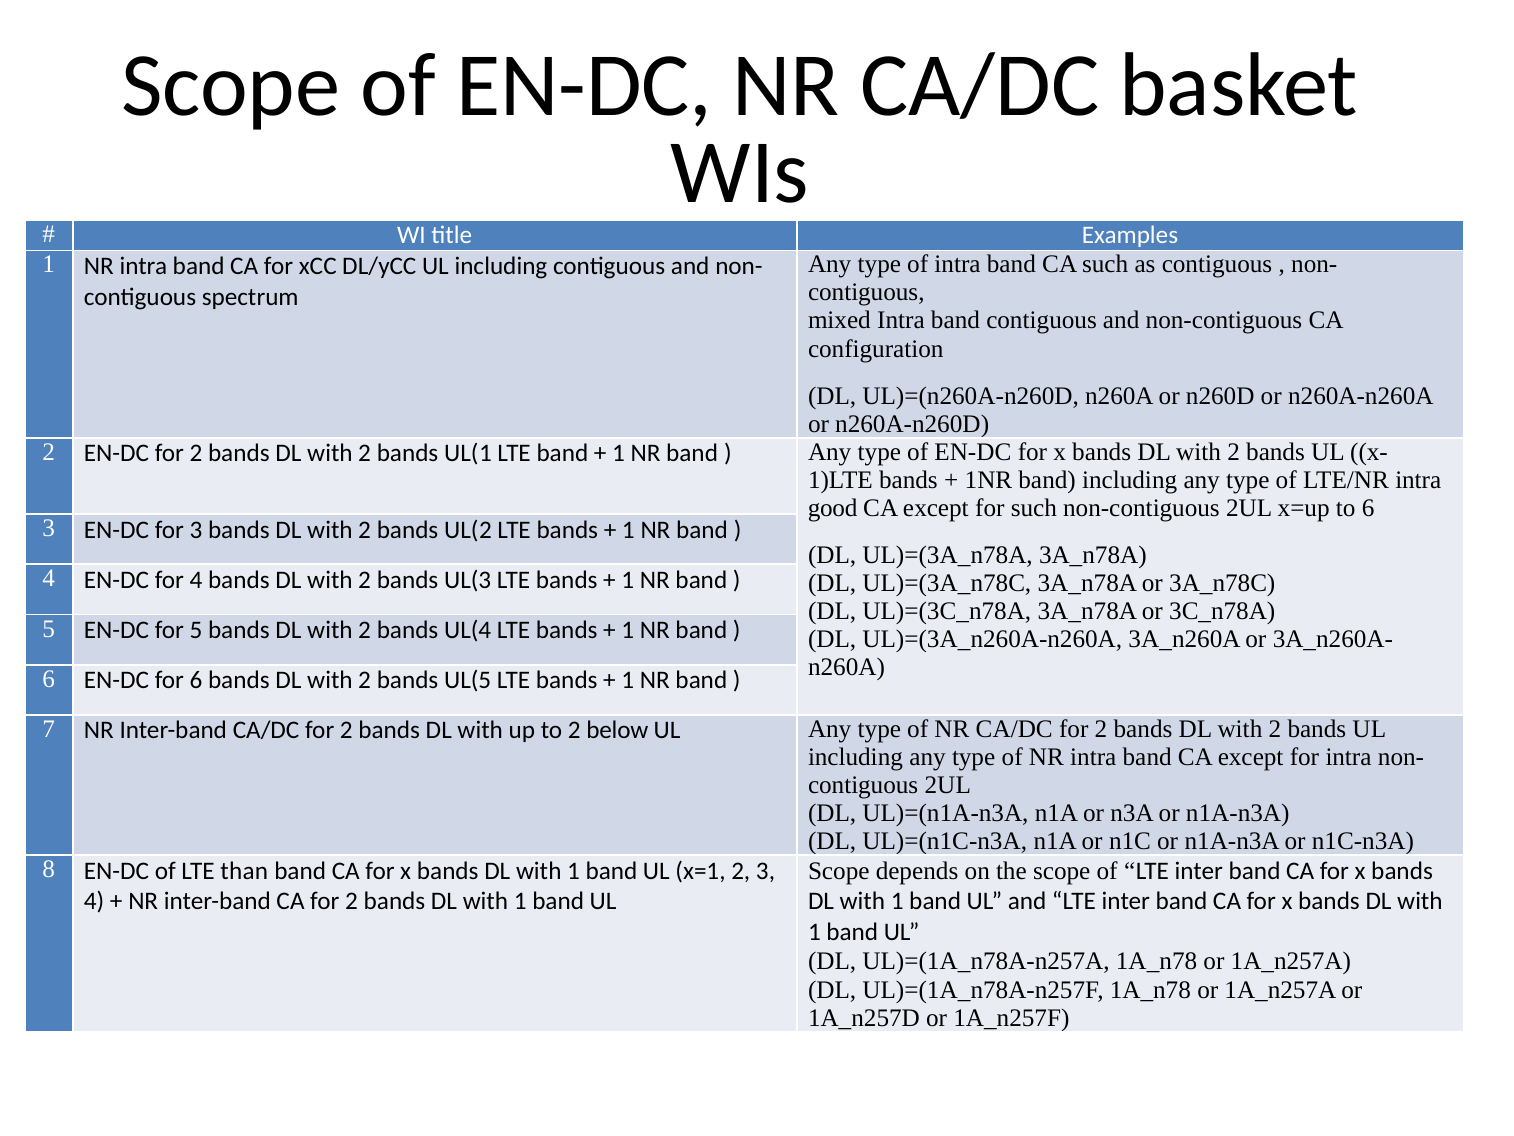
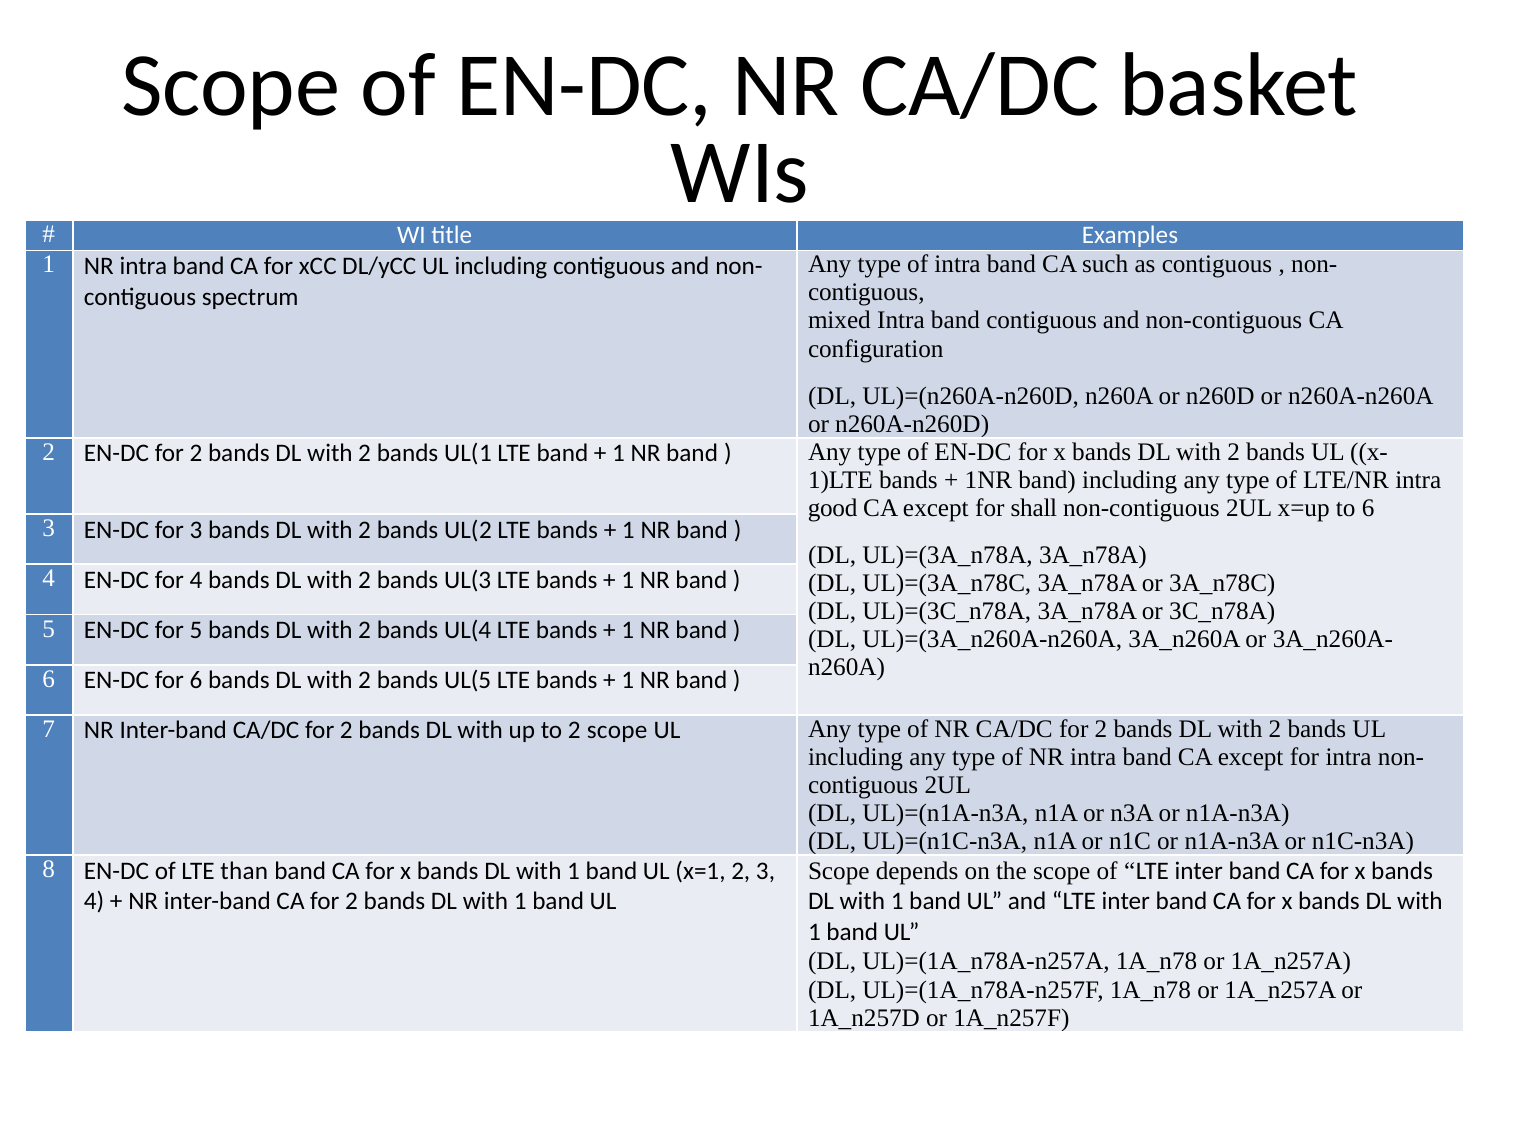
for such: such -> shall
2 below: below -> scope
